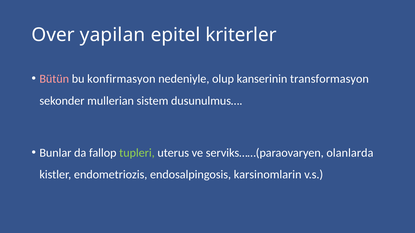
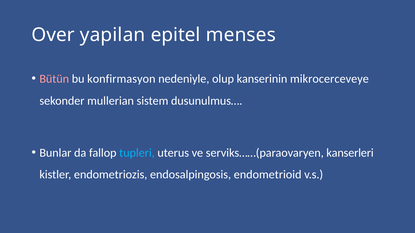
kriterler: kriterler -> menses
transformasyon: transformasyon -> mikrocerceveye
tupleri colour: light green -> light blue
olanlarda: olanlarda -> kanserleri
karsinomlarin: karsinomlarin -> endometrioid
